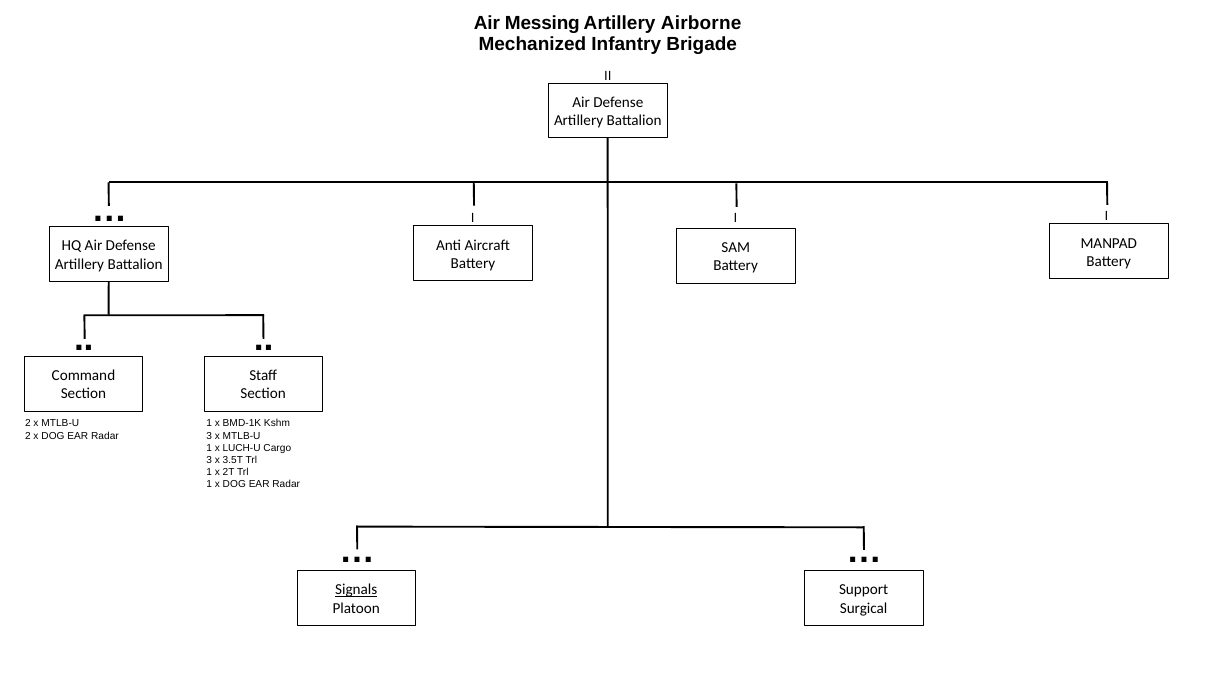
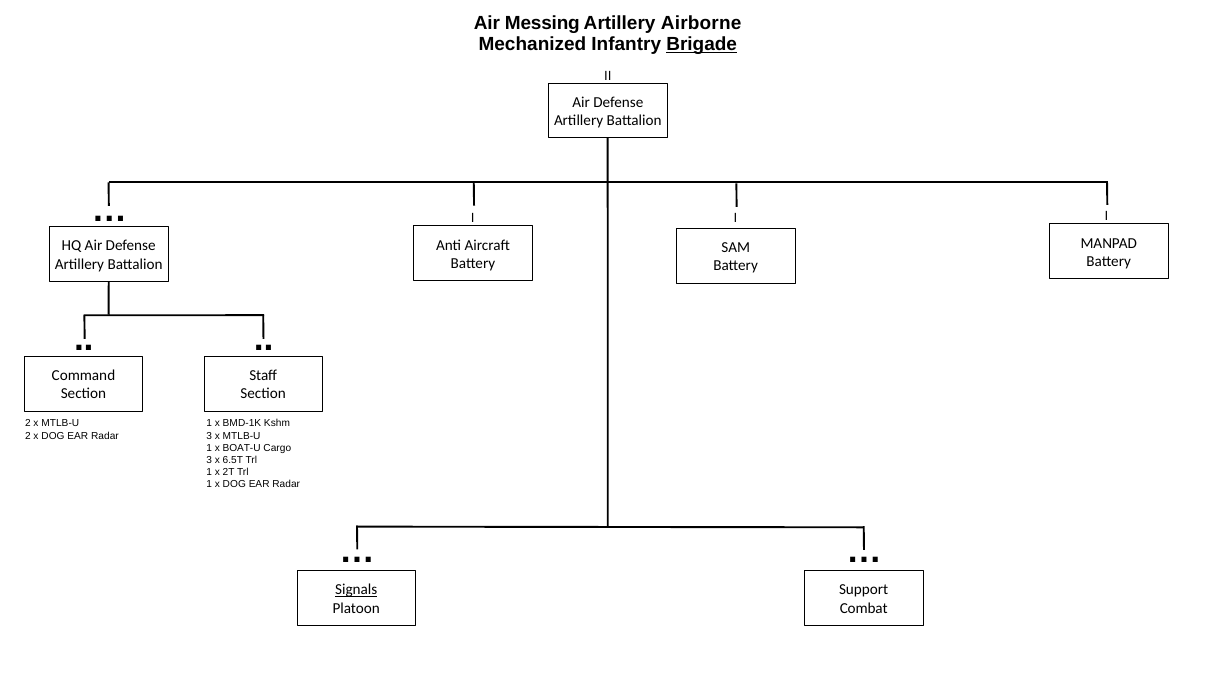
Brigade underline: none -> present
LUCH-U: LUCH-U -> BOAT-U
3.5T: 3.5T -> 6.5T
Surgical: Surgical -> Combat
